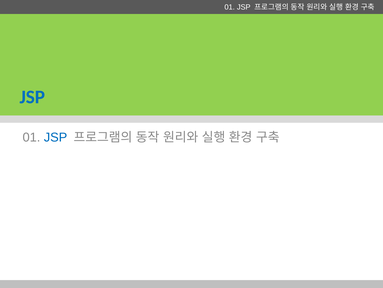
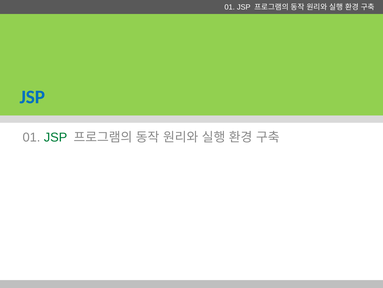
JSP at (56, 137) colour: blue -> green
